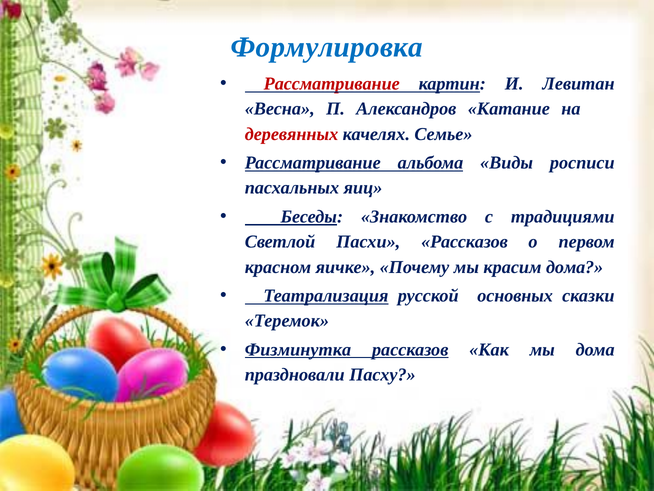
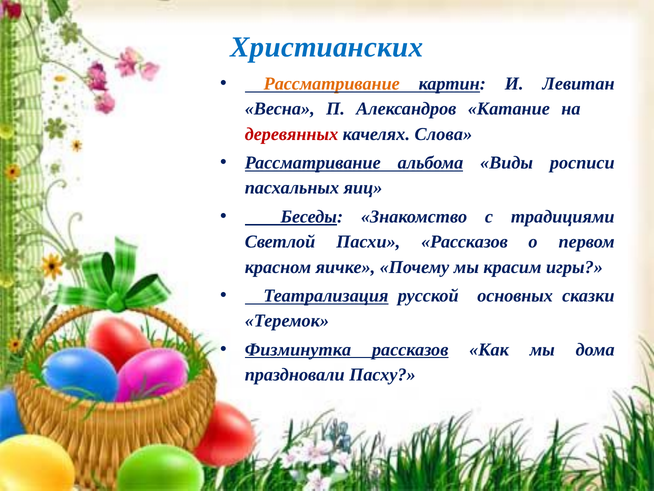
Формулировка: Формулировка -> Христианских
Рассматривание at (332, 84) colour: red -> orange
Семье: Семье -> Слова
красим дома: дома -> игры
